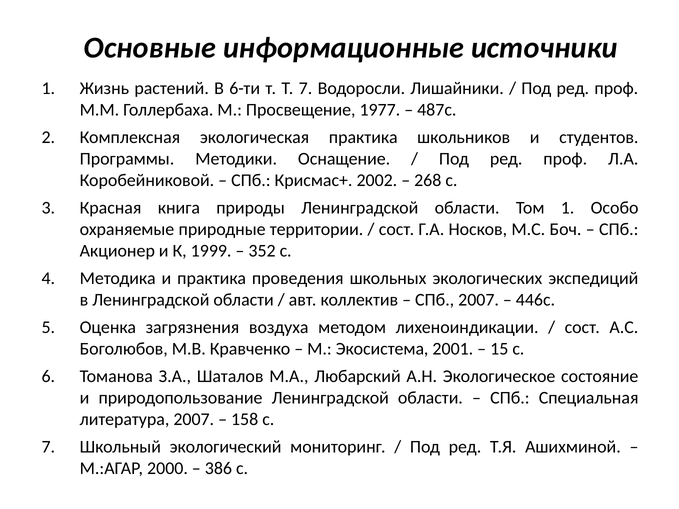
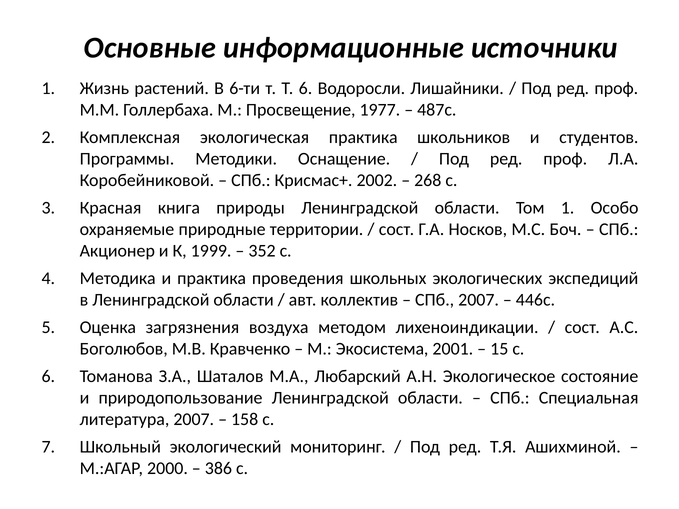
Т 7: 7 -> 6
